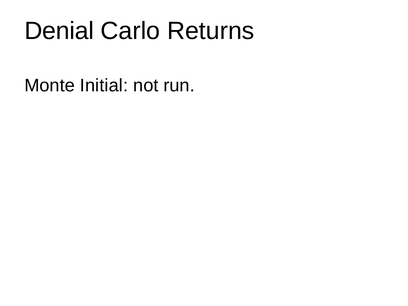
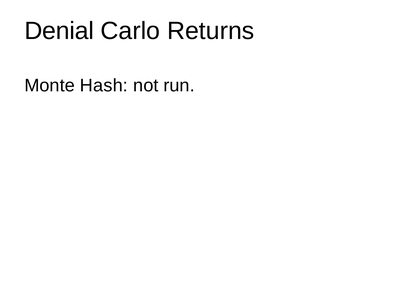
Initial: Initial -> Hash
